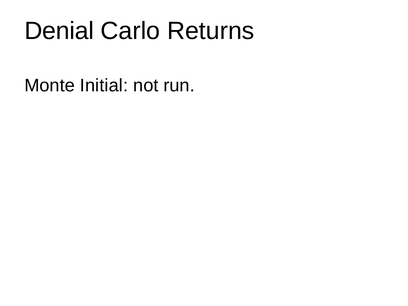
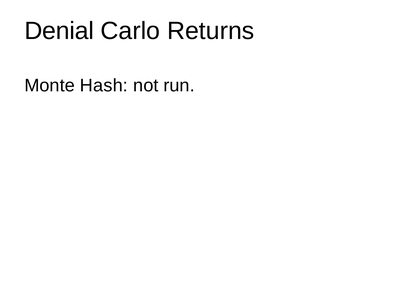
Initial: Initial -> Hash
